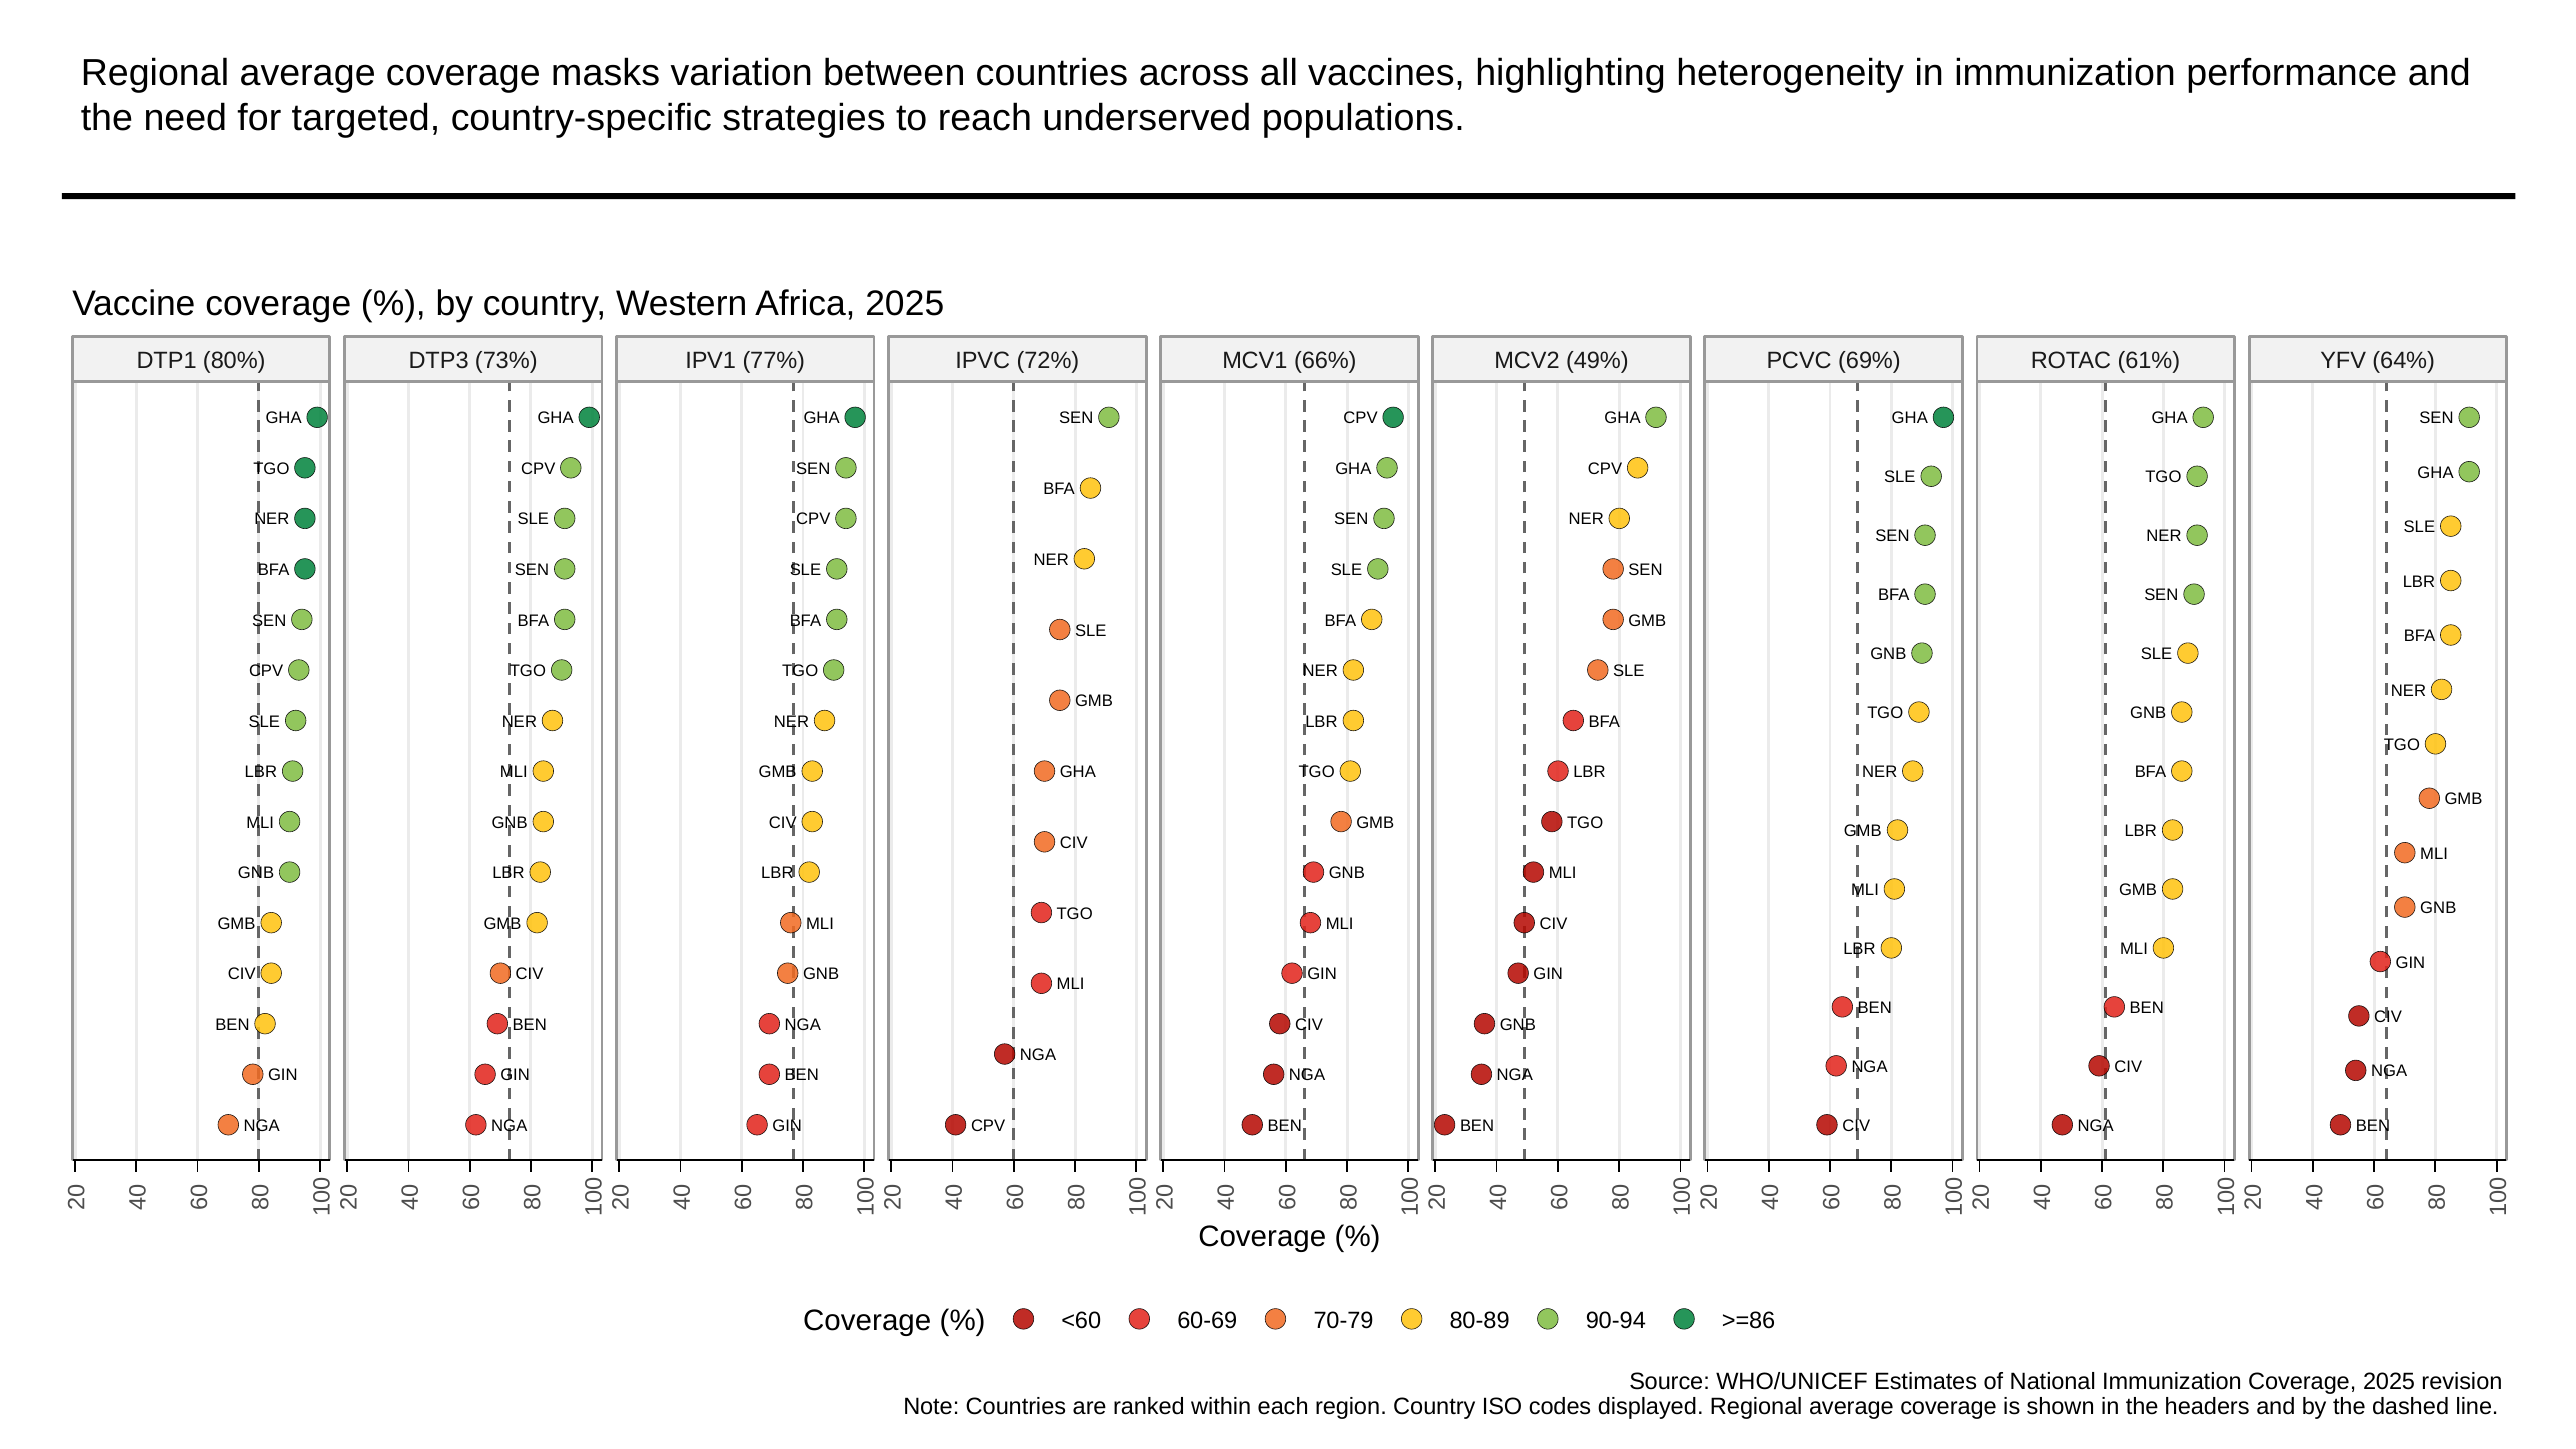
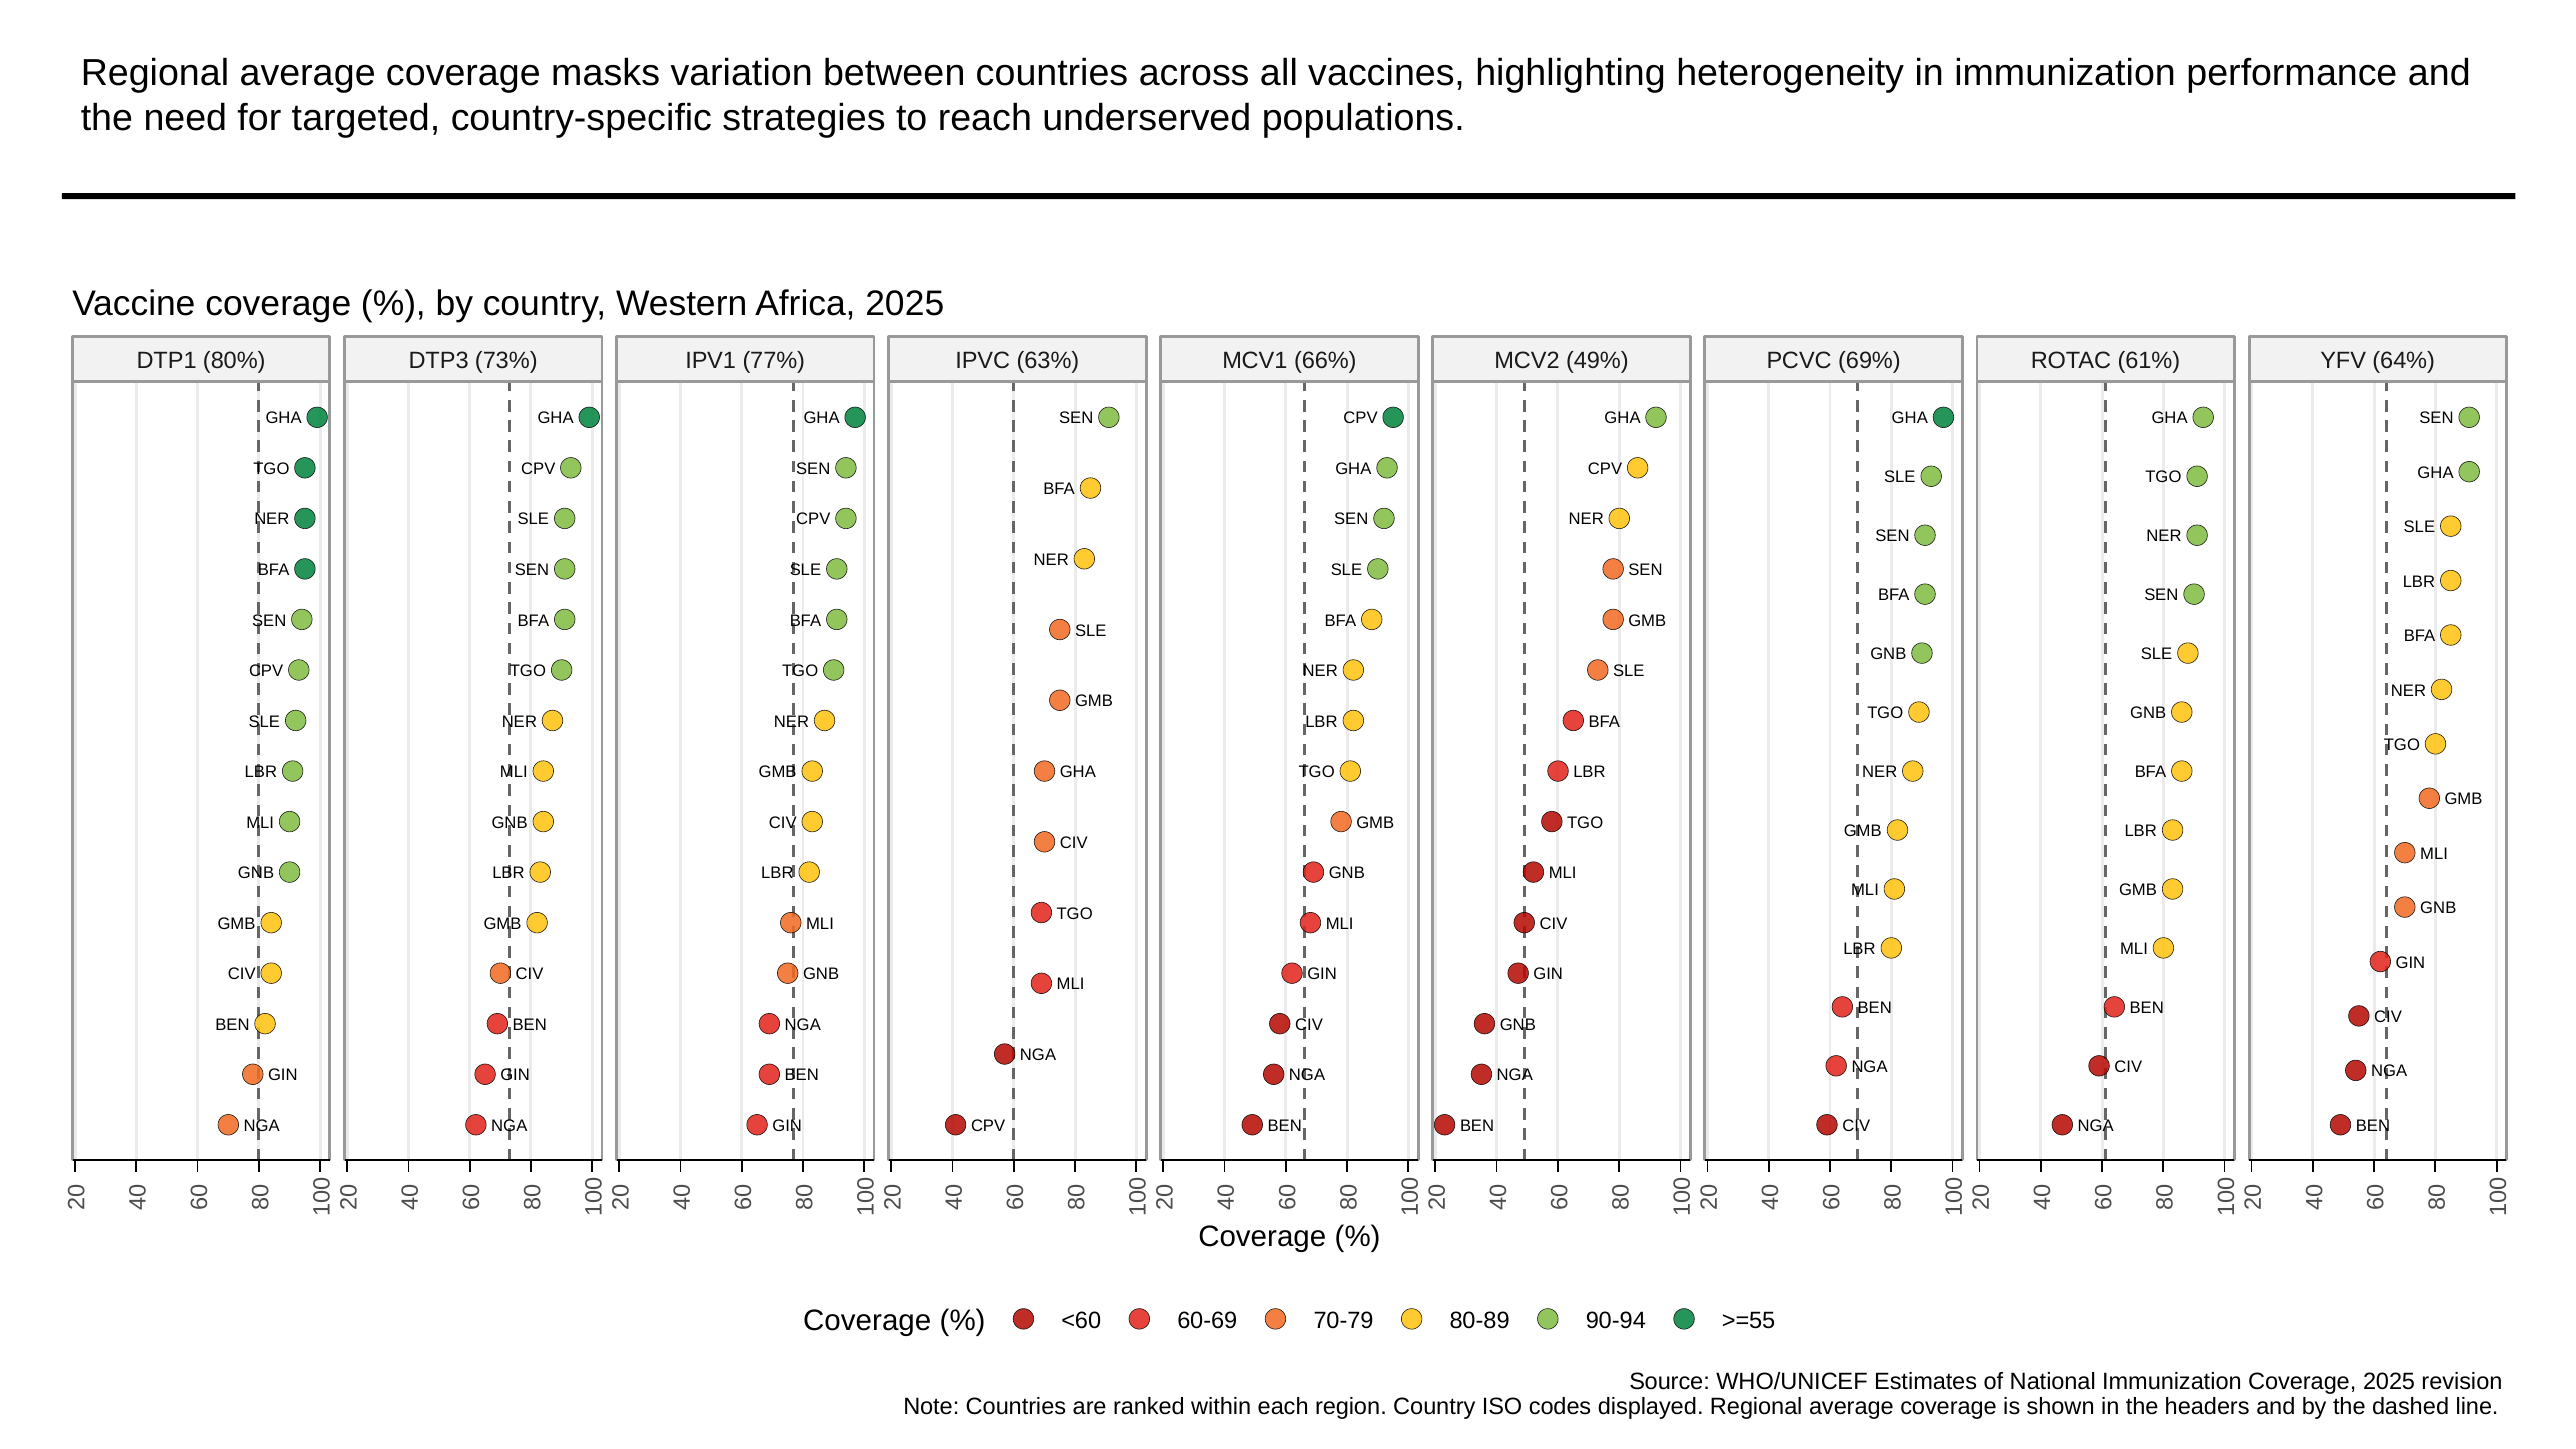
72%: 72% -> 63%
>=86: >=86 -> >=55
